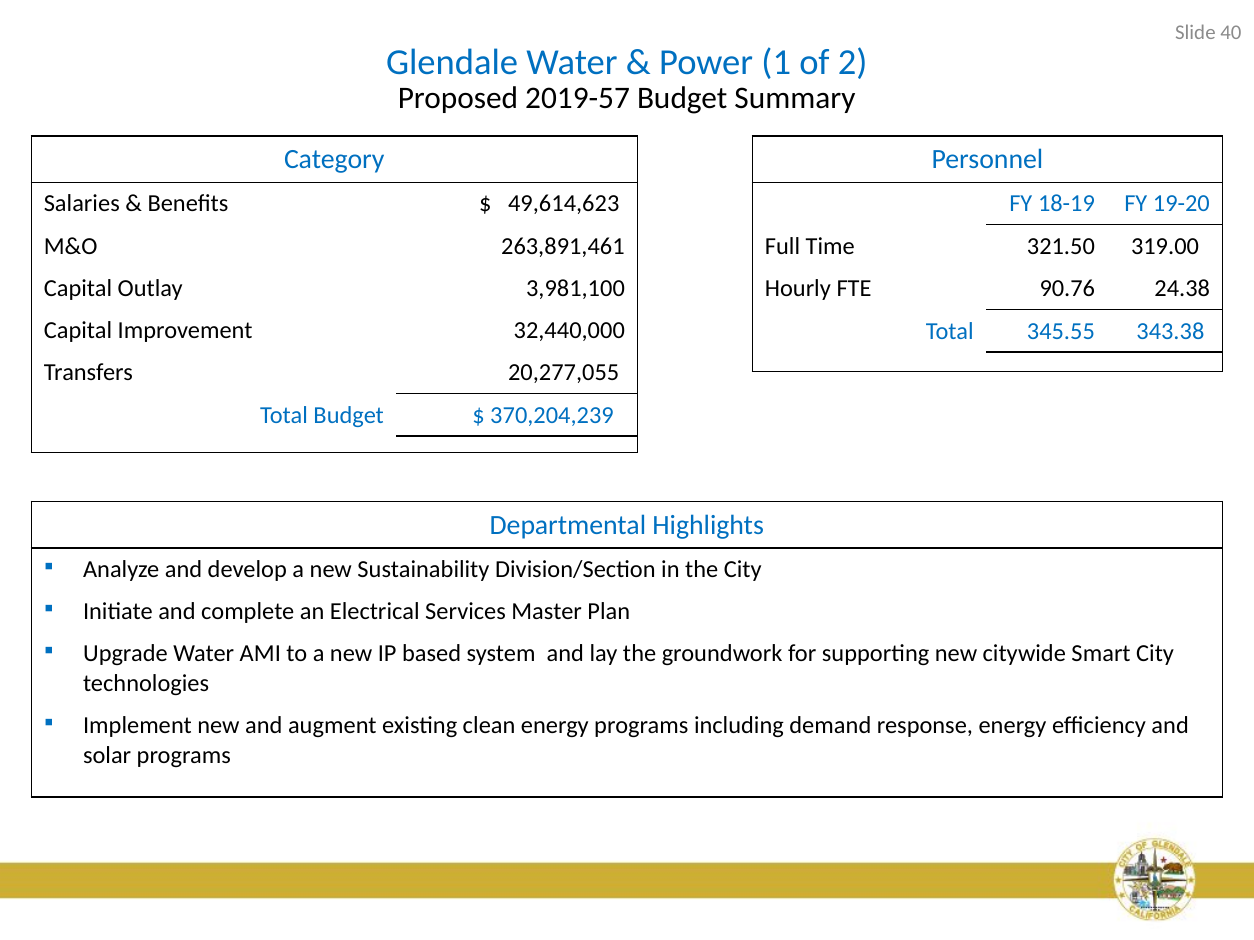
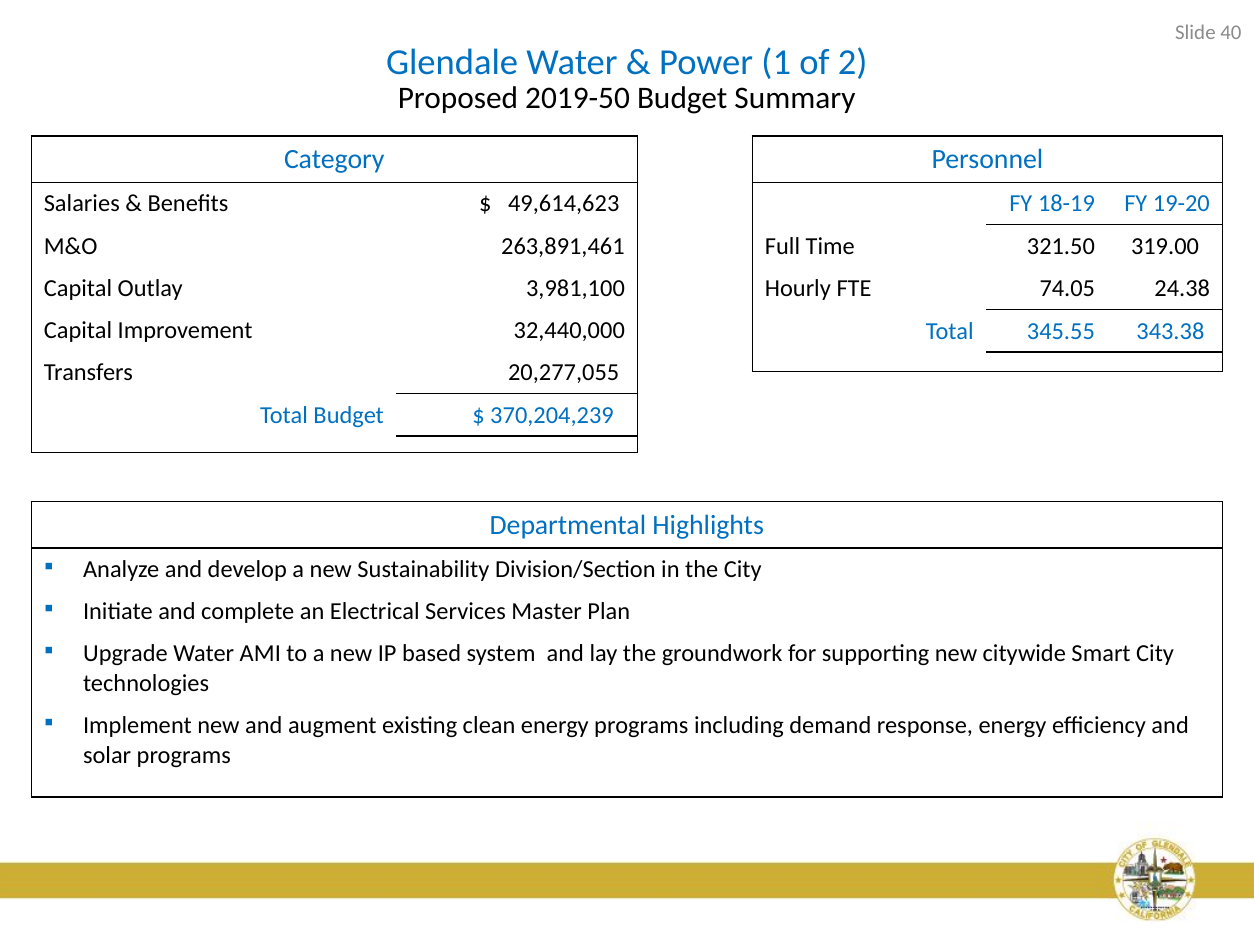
2019-57: 2019-57 -> 2019-50
90.76: 90.76 -> 74.05
